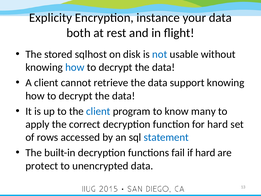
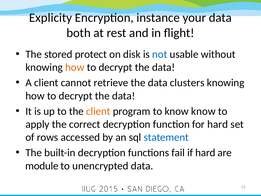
sqlhost: sqlhost -> protect
how at (75, 67) colour: blue -> orange
support: support -> clusters
client at (98, 111) colour: blue -> orange
know many: many -> know
protect: protect -> module
